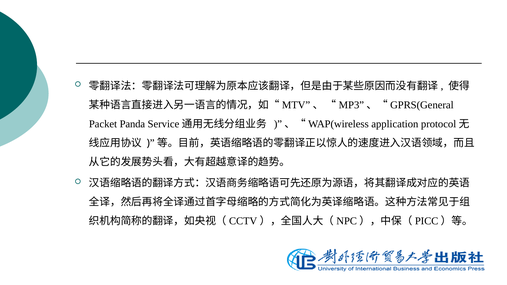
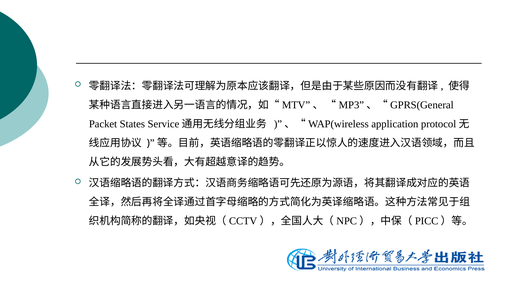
Panda: Panda -> States
